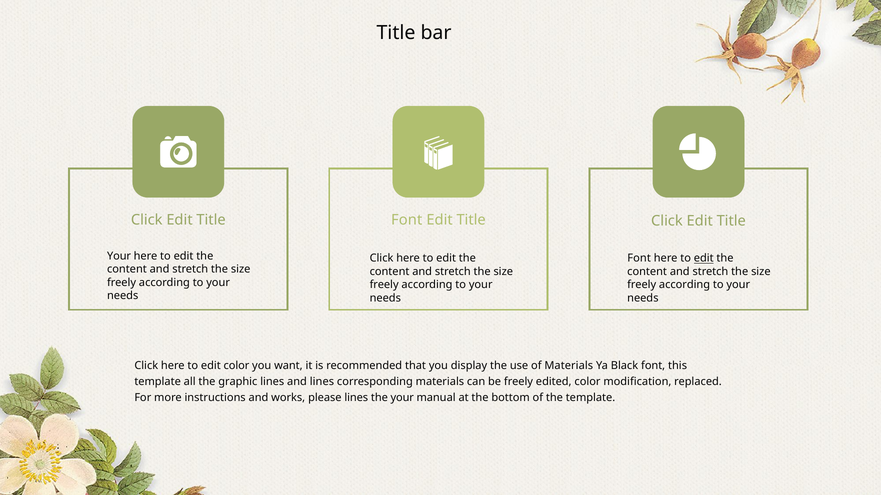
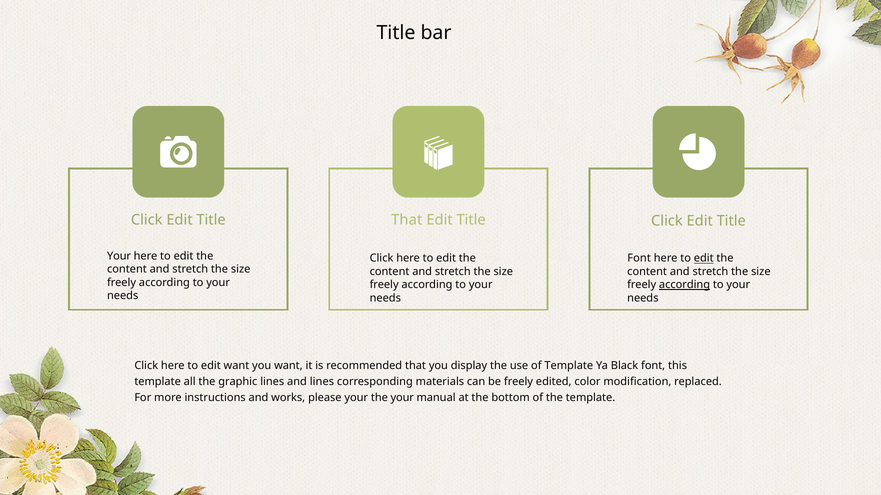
Font at (407, 220): Font -> That
according at (685, 285) underline: none -> present
edit color: color -> want
of Materials: Materials -> Template
please lines: lines -> your
